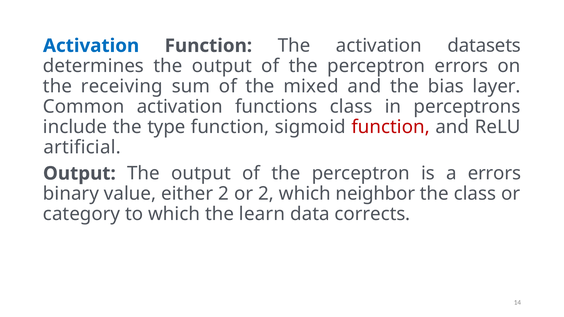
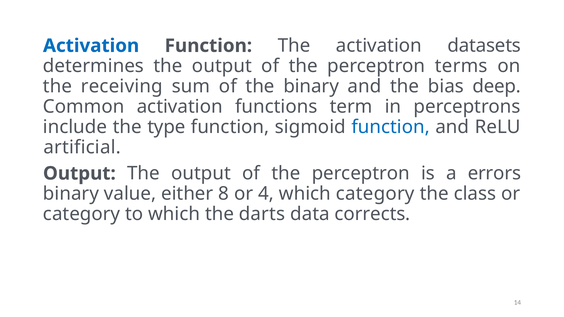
perceptron errors: errors -> terms
the mixed: mixed -> binary
layer: layer -> deep
functions class: class -> term
function at (391, 127) colour: red -> blue
either 2: 2 -> 8
or 2: 2 -> 4
which neighbor: neighbor -> category
learn: learn -> darts
